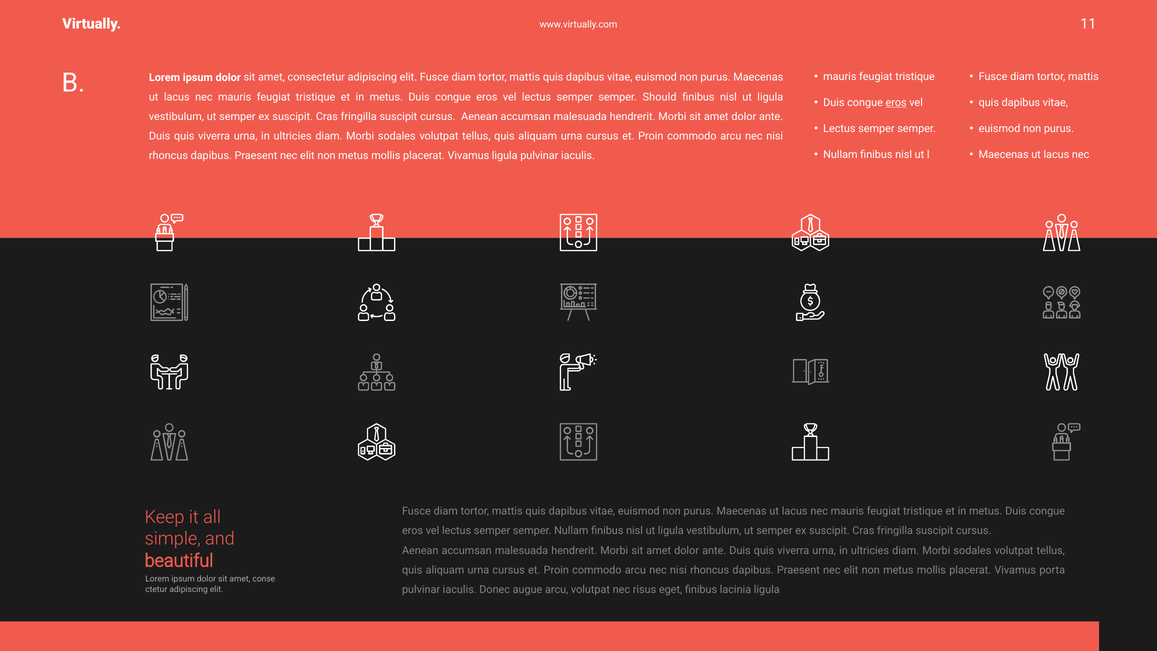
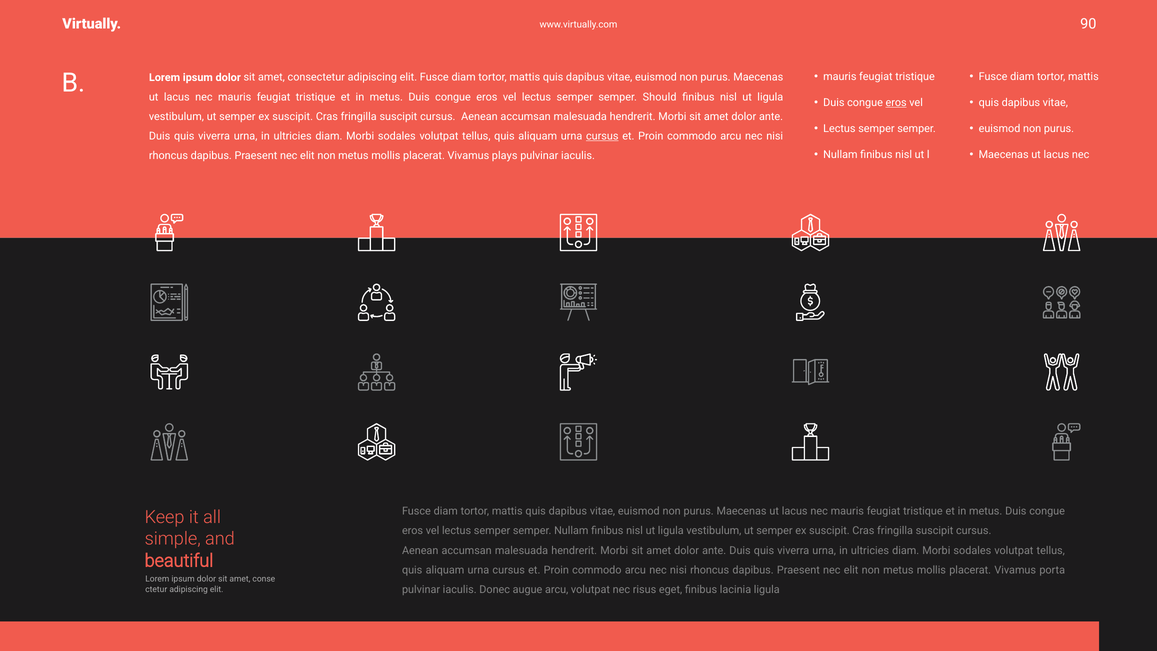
11: 11 -> 90
cursus at (602, 136) underline: none -> present
Vivamus ligula: ligula -> plays
